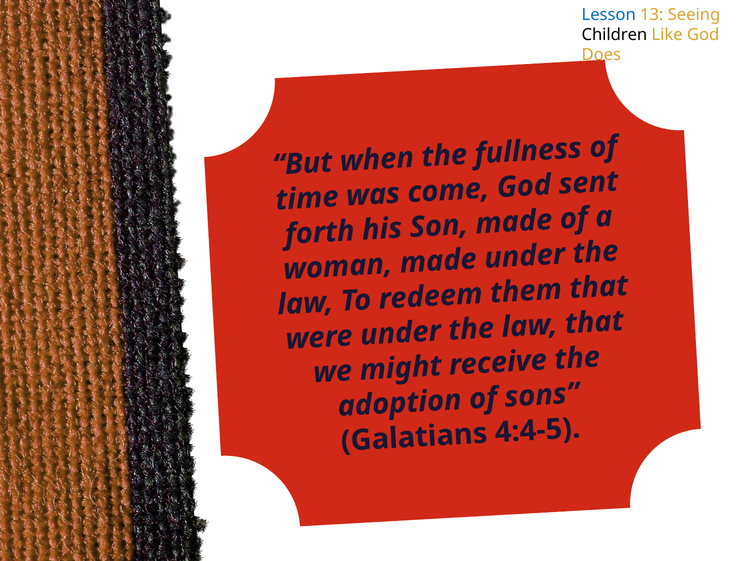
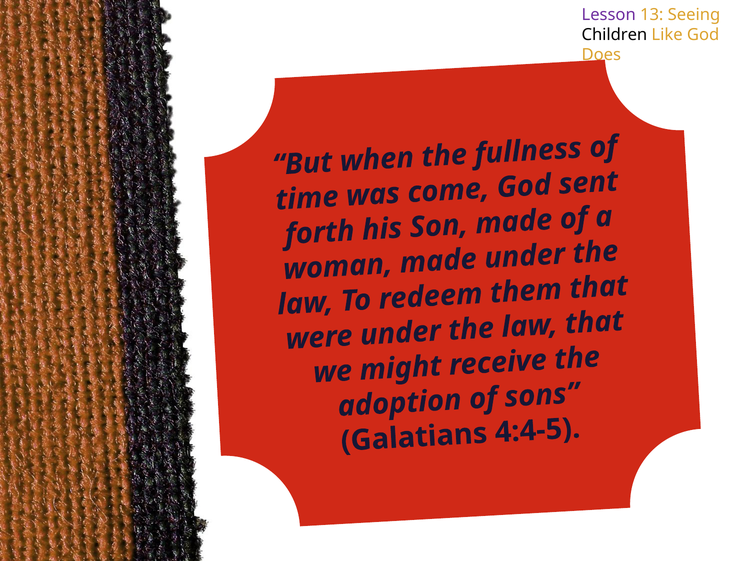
Lesson colour: blue -> purple
